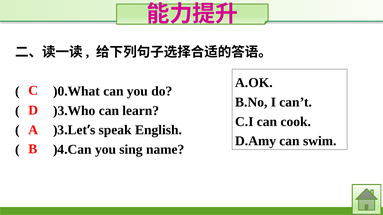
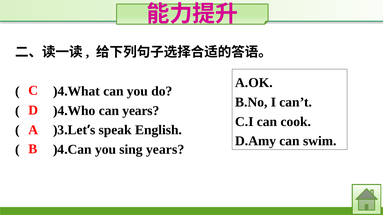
)0.What: )0.What -> )4.What
)3.Who: )3.Who -> )4.Who
can learn: learn -> years
sing name: name -> years
